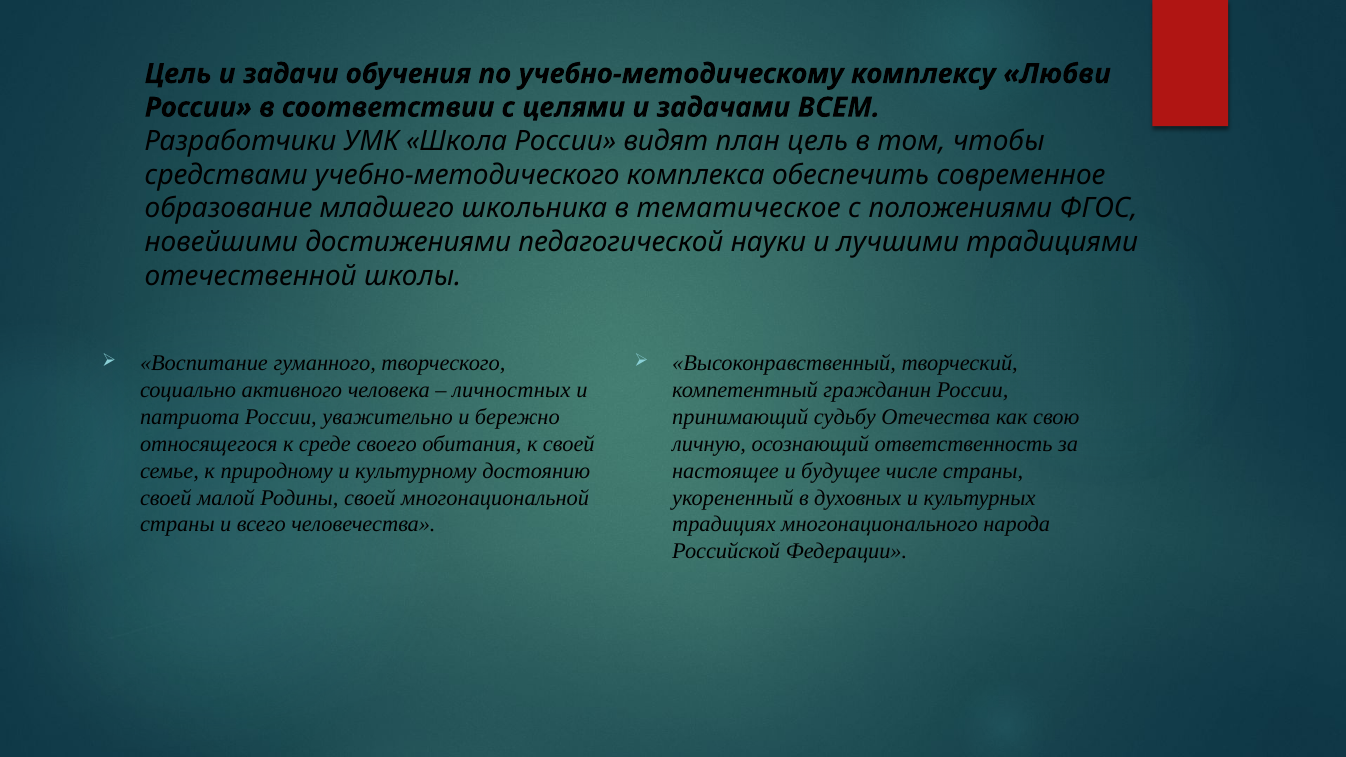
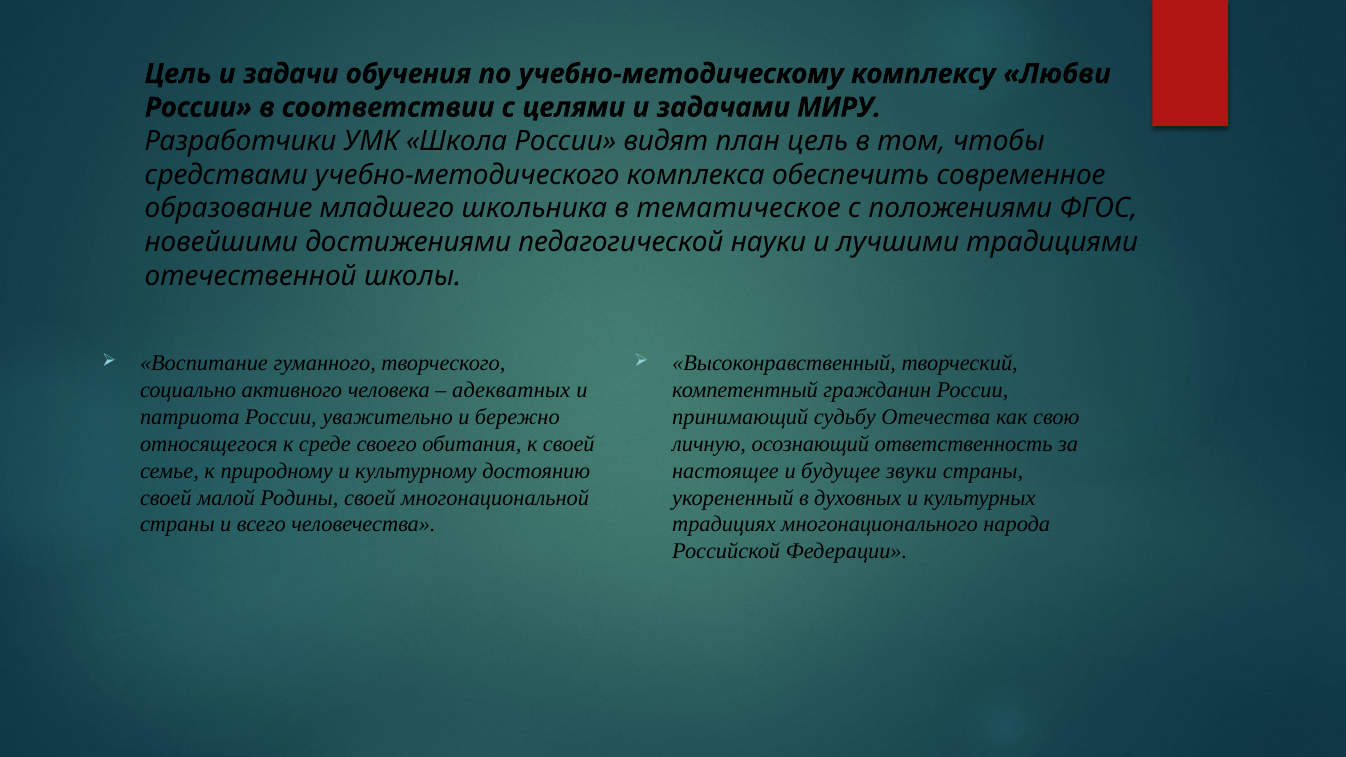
ВСЕМ: ВСЕМ -> МИРУ
личностных: личностных -> адекватных
числе: числе -> звуки
